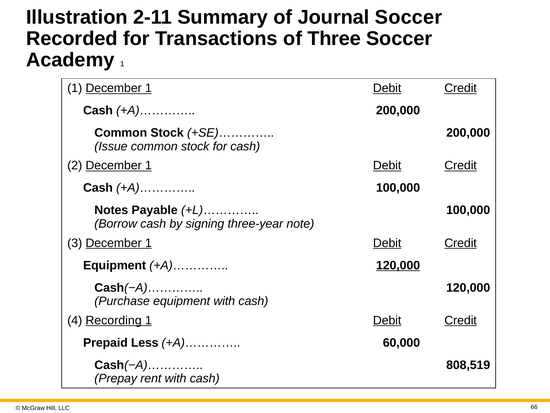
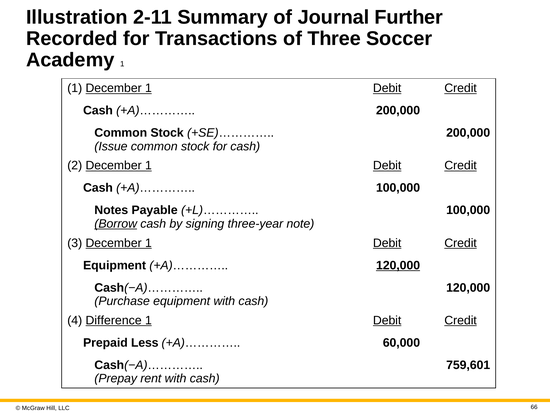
Journal Soccer: Soccer -> Further
Borrow underline: none -> present
Recording: Recording -> Difference
808,519: 808,519 -> 759,601
